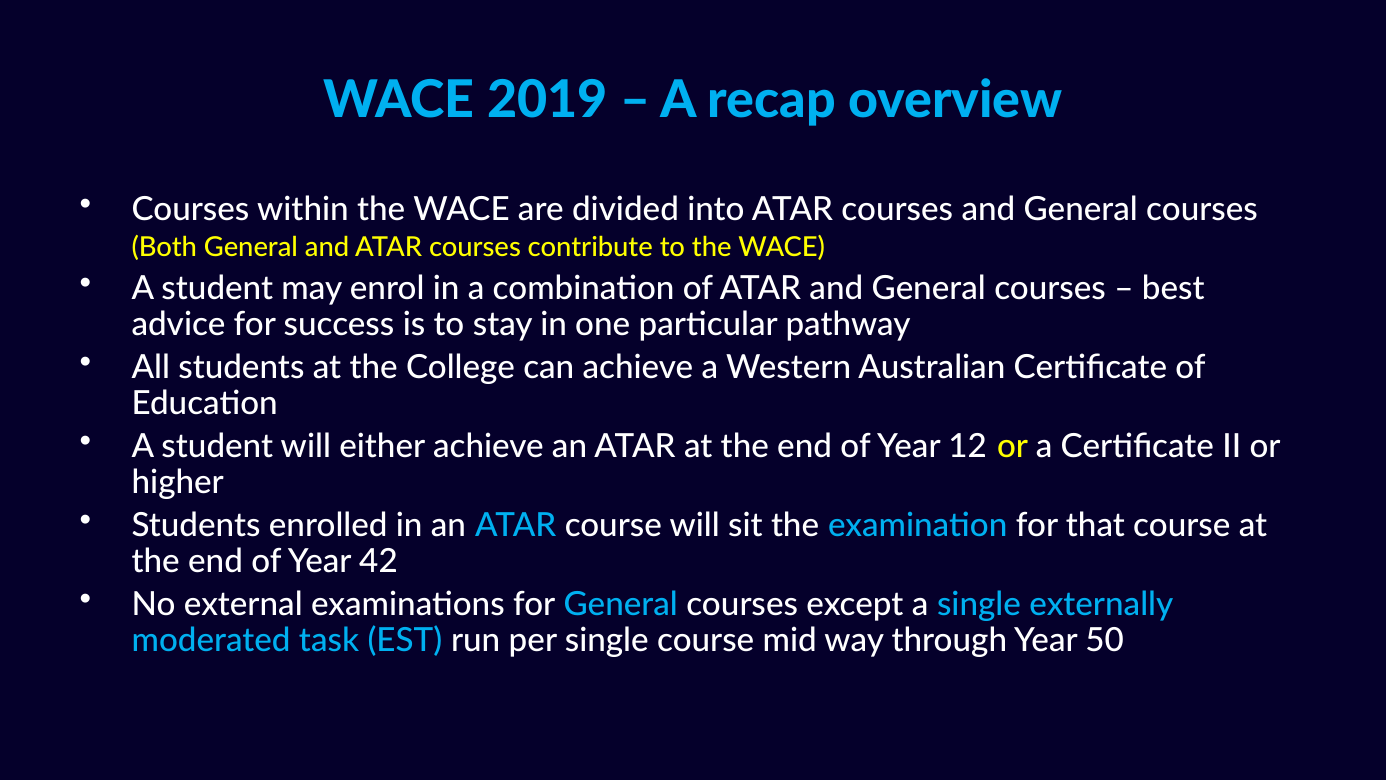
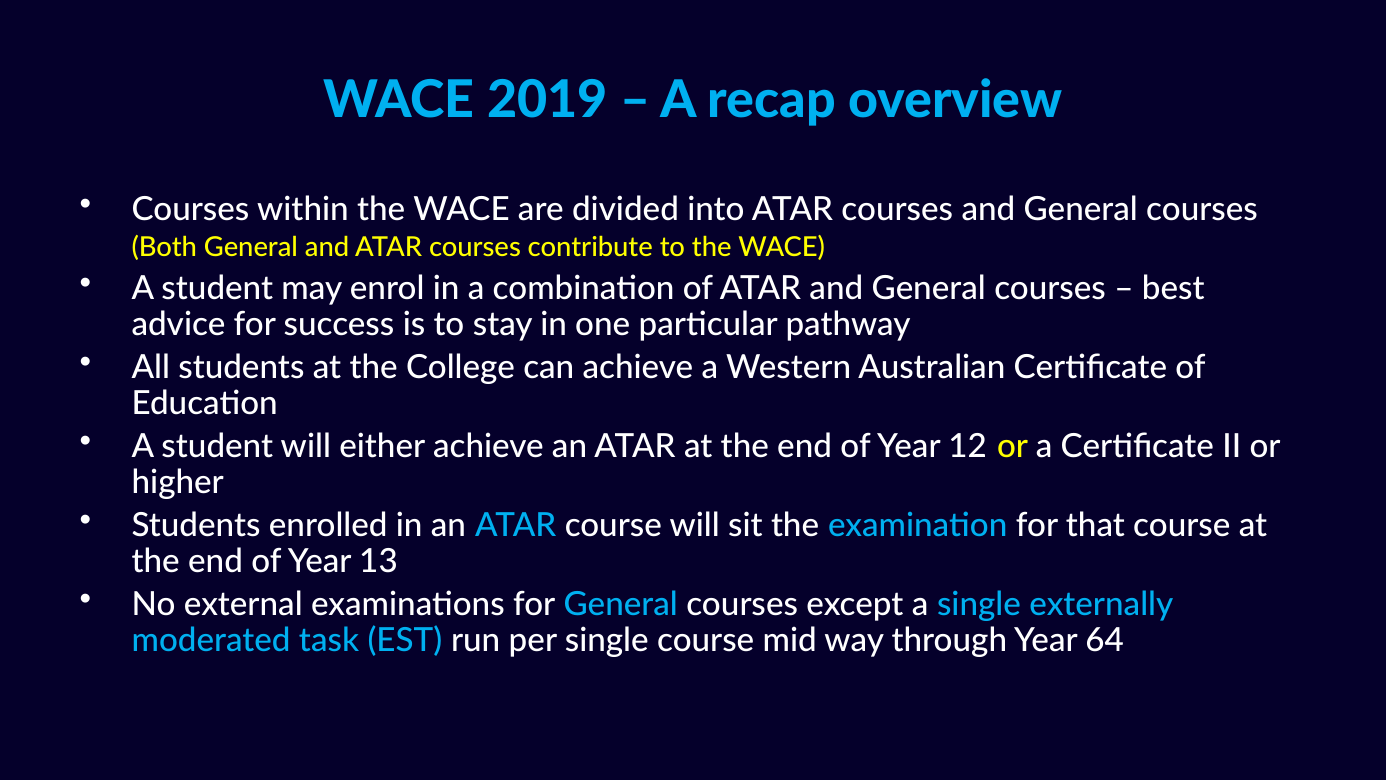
42: 42 -> 13
50: 50 -> 64
